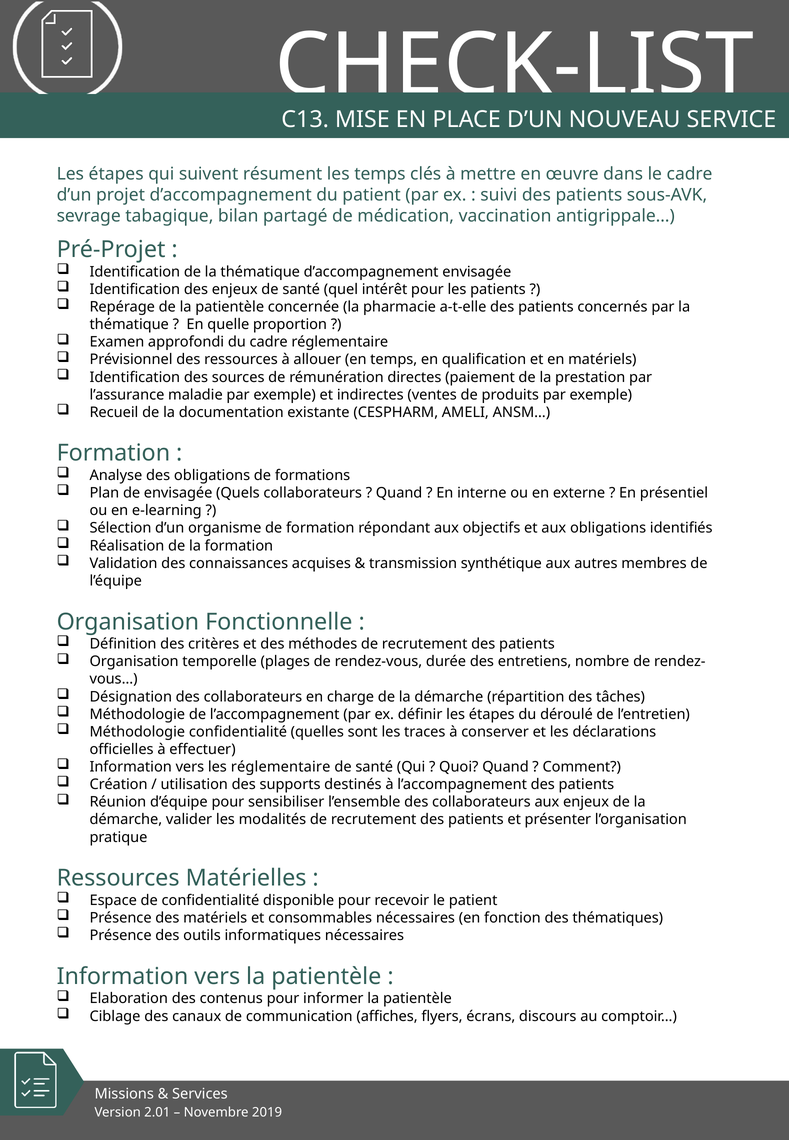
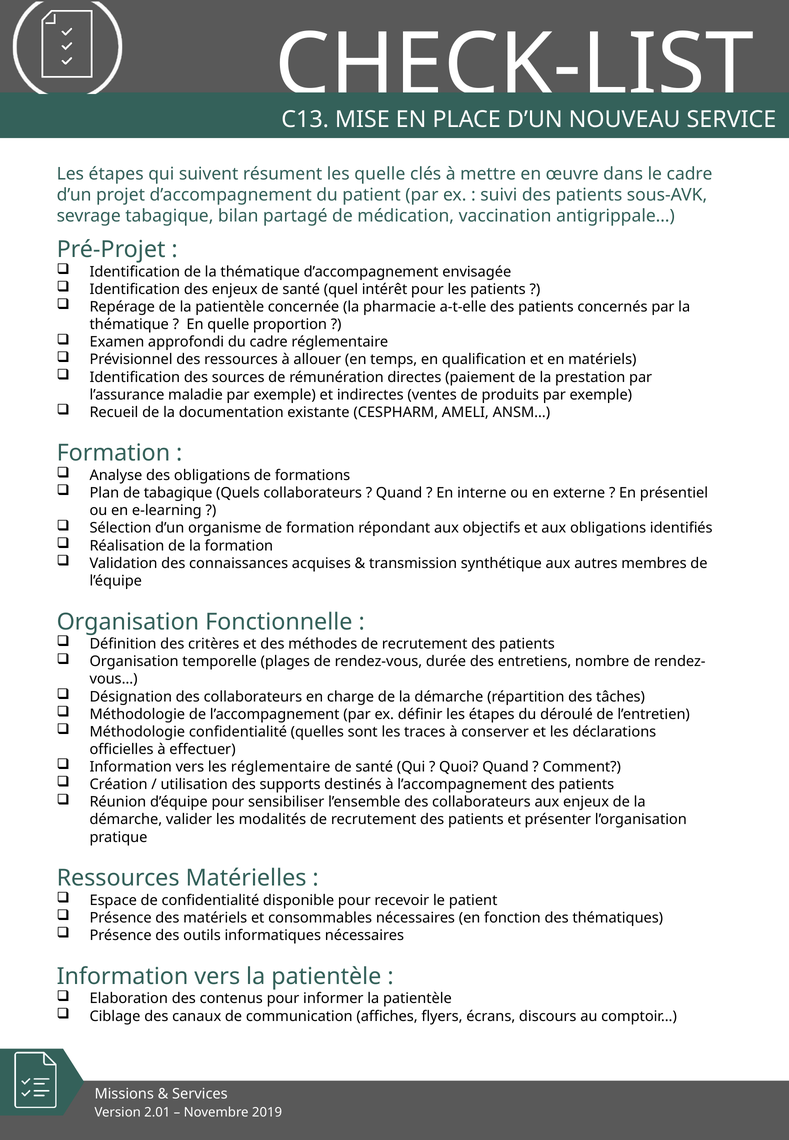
les temps: temps -> quelle
de envisagée: envisagée -> tabagique
